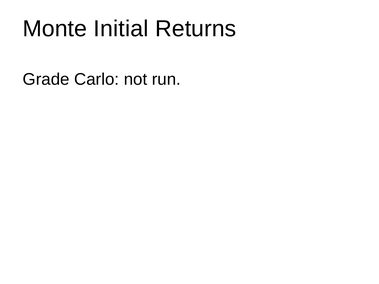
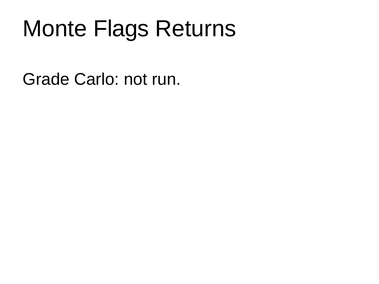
Initial: Initial -> Flags
